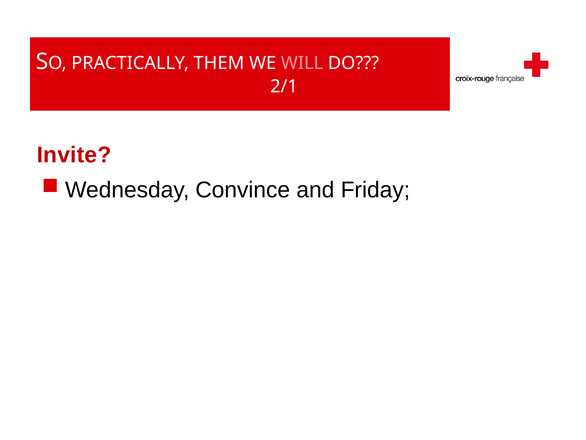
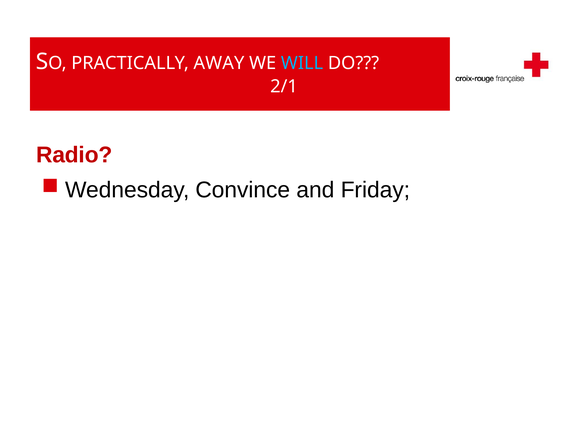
THEM: THEM -> AWAY
WILL colour: pink -> light blue
Invite: Invite -> Radio
